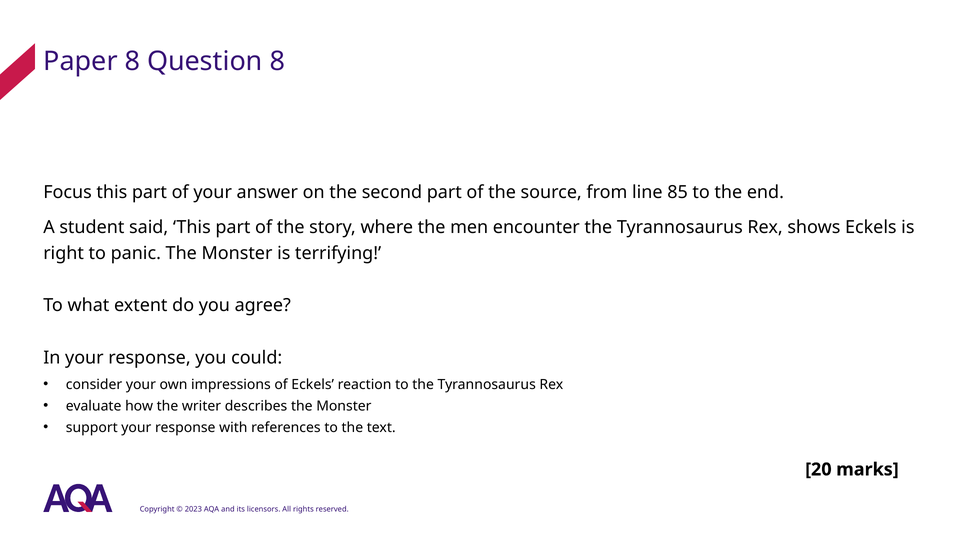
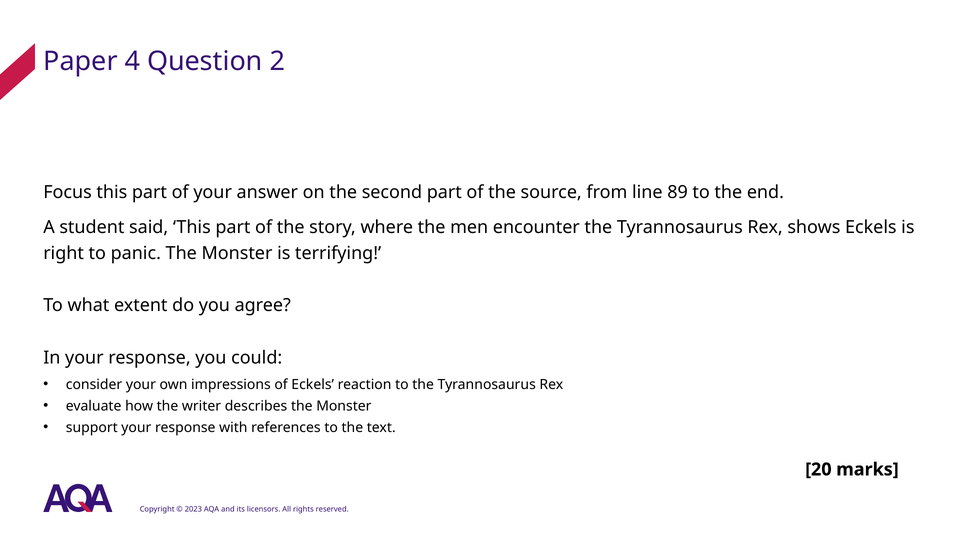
Paper 8: 8 -> 4
Question 8: 8 -> 2
85: 85 -> 89
